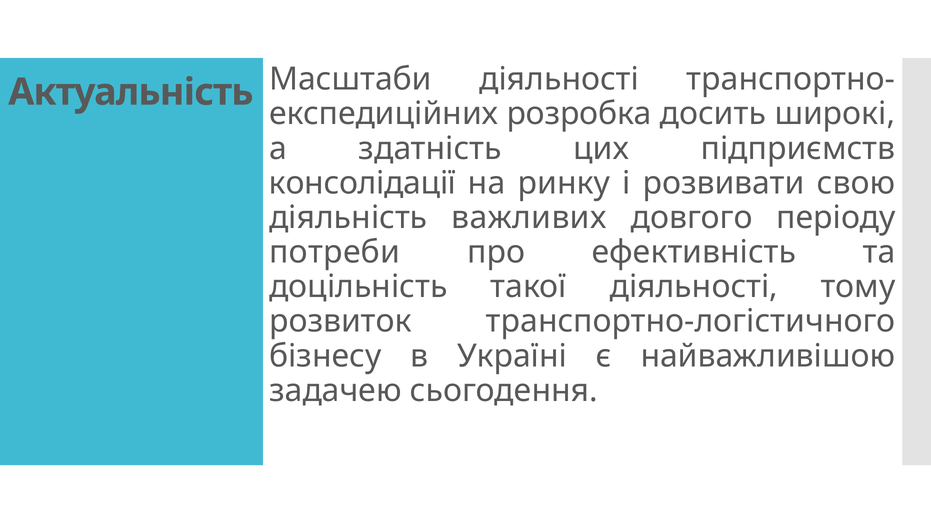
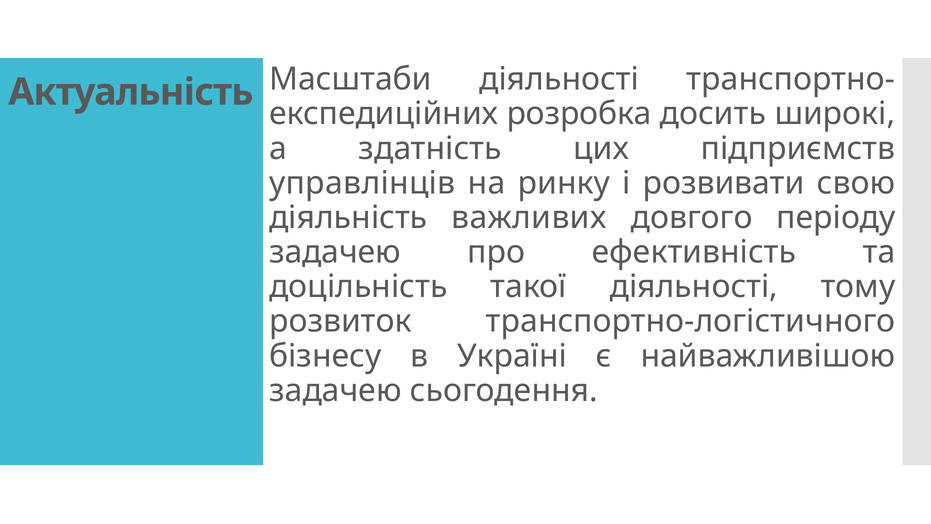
консолідації: консолідації -> управлінців
потреби at (335, 252): потреби -> задачею
